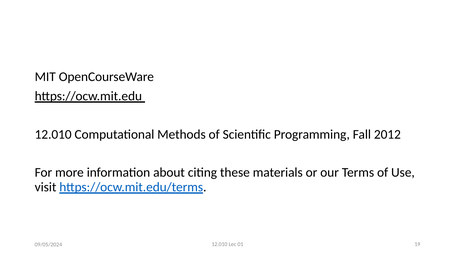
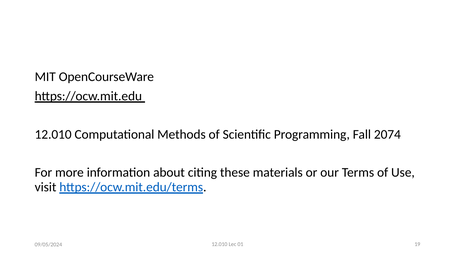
2012: 2012 -> 2074
